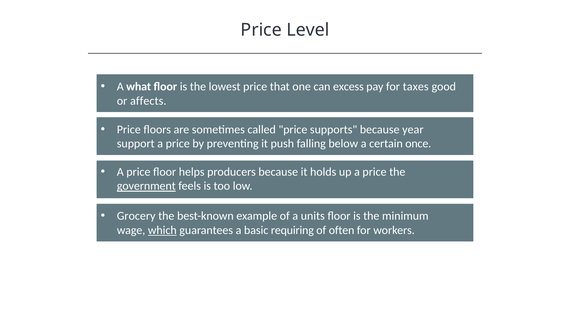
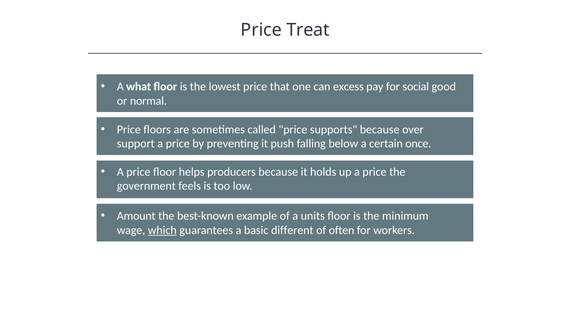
Level: Level -> Treat
taxes: taxes -> social
affects: affects -> normal
year: year -> over
government underline: present -> none
Grocery: Grocery -> Amount
requiring: requiring -> different
